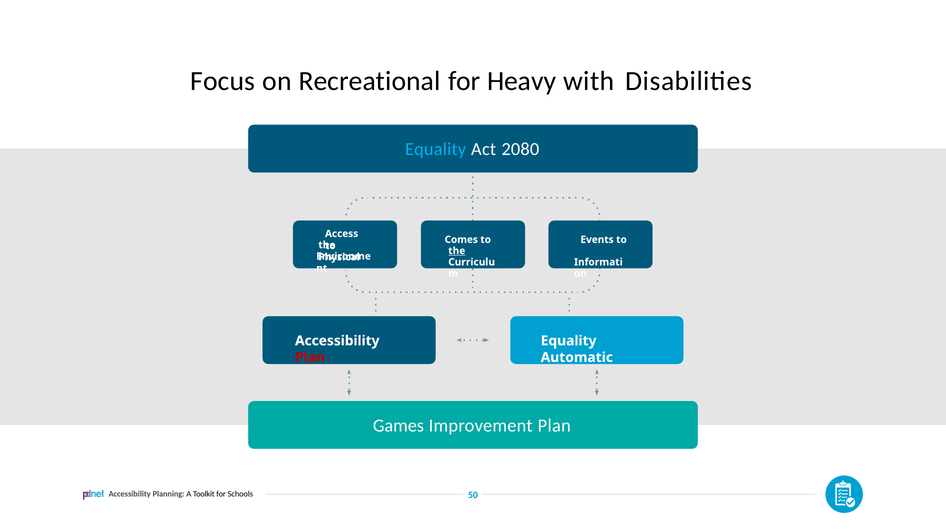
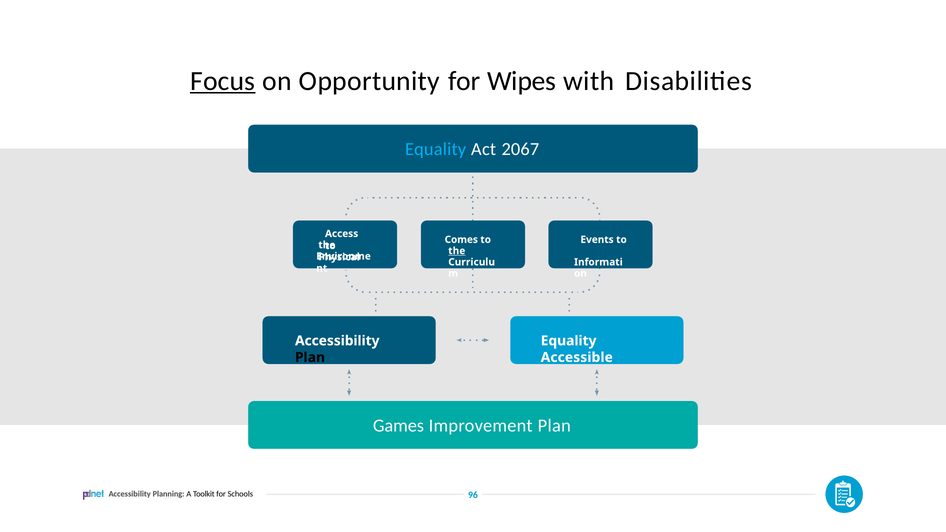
Focus underline: none -> present
Recreational: Recreational -> Opportunity
Heavy: Heavy -> Wipes
2080: 2080 -> 2067
Plan at (310, 357) colour: red -> black
Automatic: Automatic -> Accessible
50: 50 -> 96
